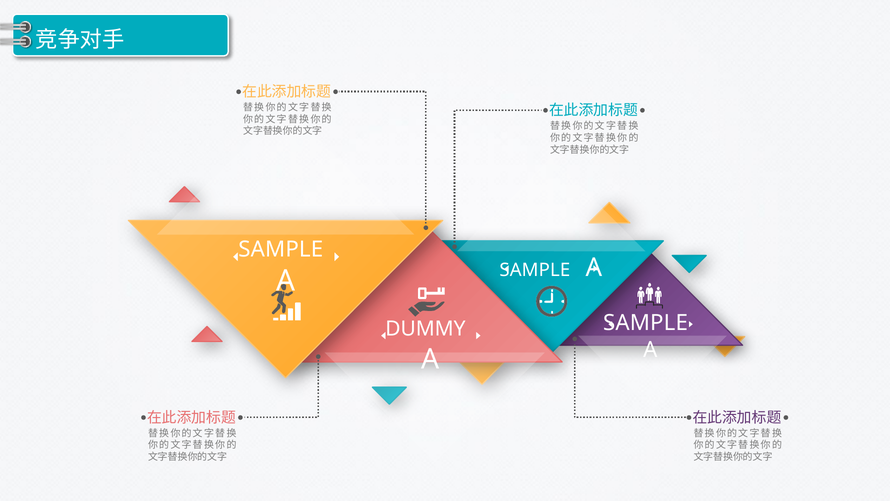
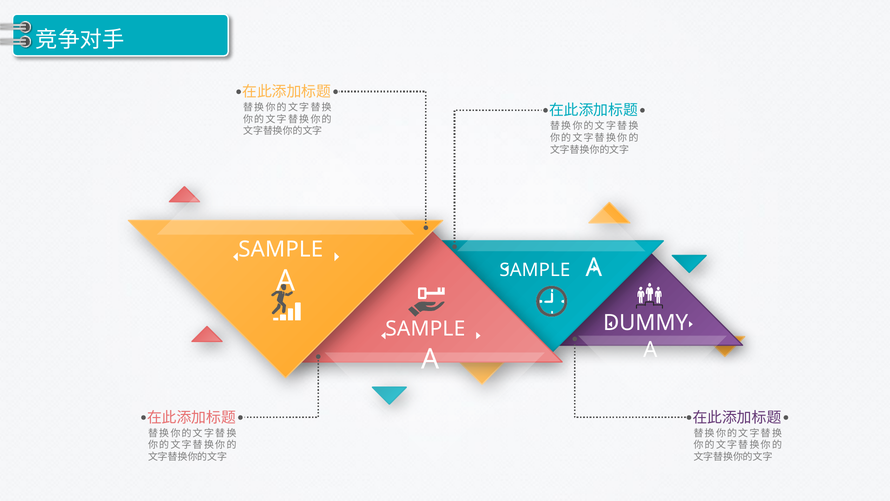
SAMPLE at (645, 323): SAMPLE -> DUMMY
DUMMY at (425, 329): DUMMY -> SAMPLE
